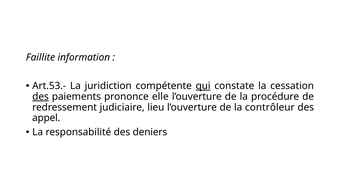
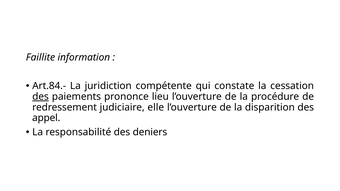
Art.53.‐: Art.53.‐ -> Art.84.‐
qui underline: present -> none
elle: elle -> lieu
lieu: lieu -> elle
contrôleur: contrôleur -> disparition
